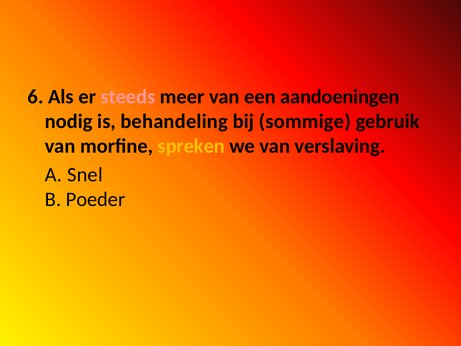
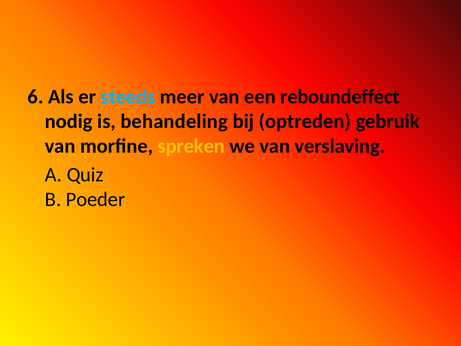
steeds colour: pink -> light blue
aandoeningen: aandoeningen -> reboundeffect
sommige: sommige -> optreden
Snel: Snel -> Quiz
